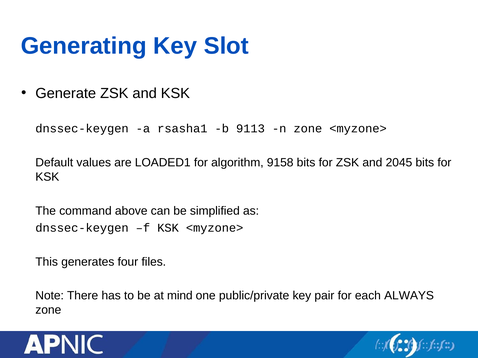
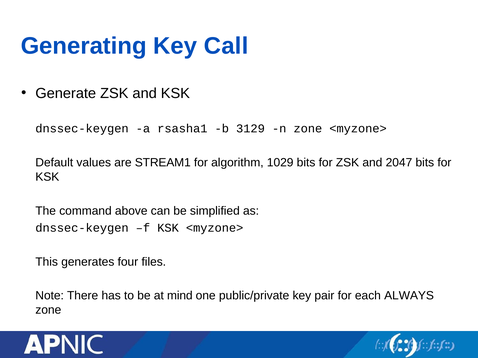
Slot: Slot -> Call
9113: 9113 -> 3129
LOADED1: LOADED1 -> STREAM1
9158: 9158 -> 1029
2045: 2045 -> 2047
